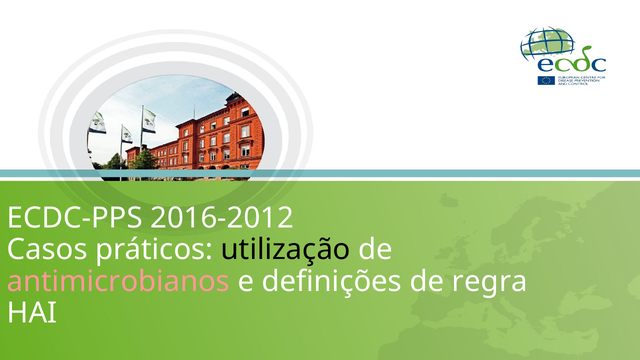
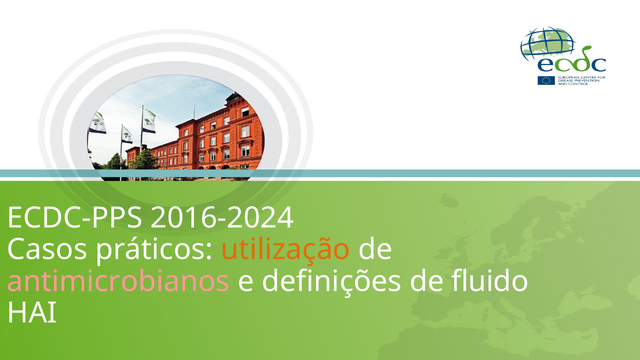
2016-2012: 2016-2012 -> 2016-2024
utilização colour: black -> orange
regra: regra -> fluido
